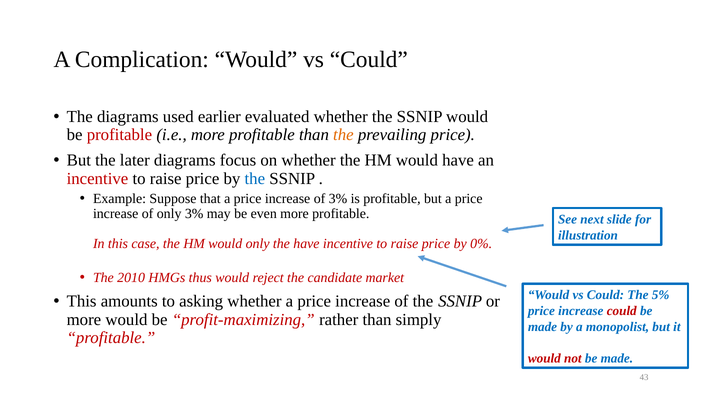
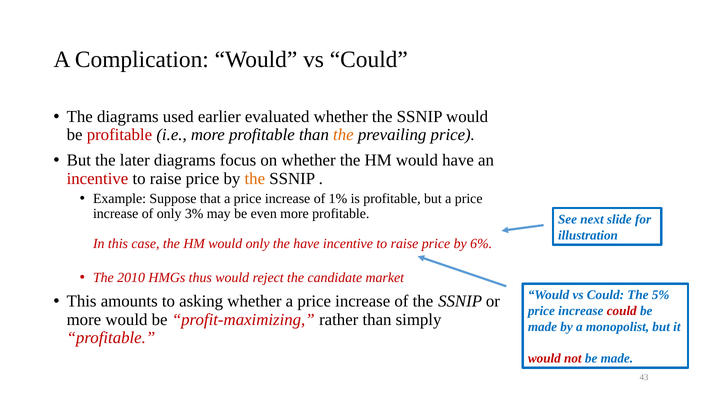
the at (255, 179) colour: blue -> orange
of 3%: 3% -> 1%
0%: 0% -> 6%
